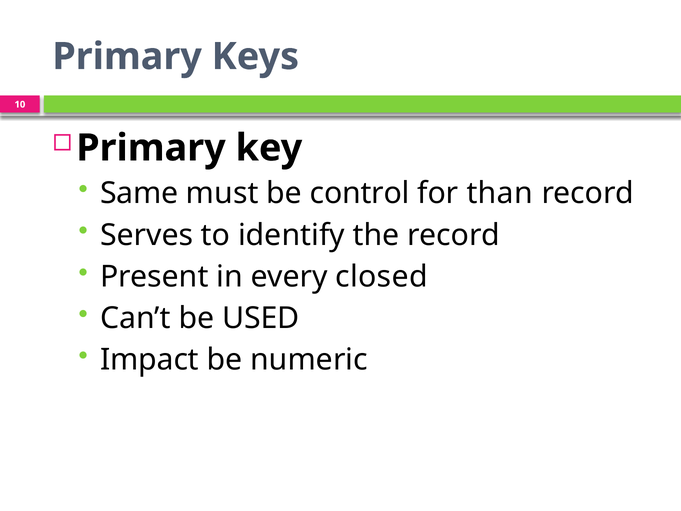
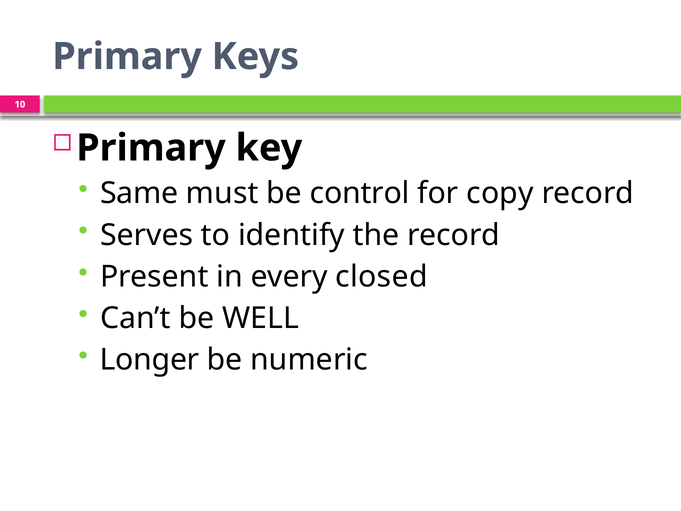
than: than -> copy
USED: USED -> WELL
Impact: Impact -> Longer
